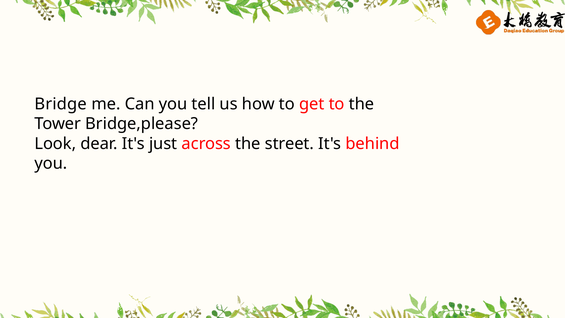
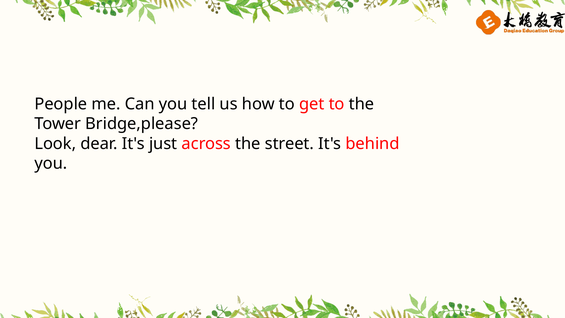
Bridge: Bridge -> People
